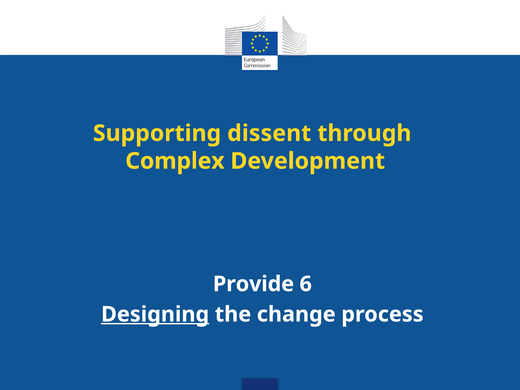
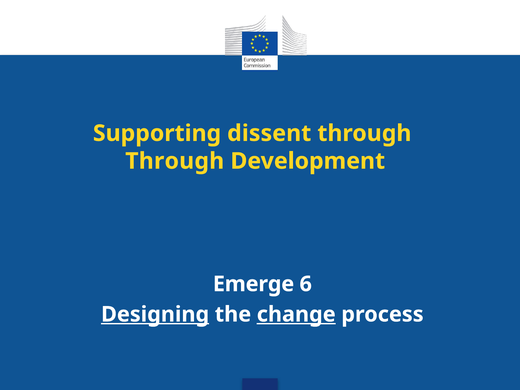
Complex at (175, 161): Complex -> Through
Provide: Provide -> Emerge
change underline: none -> present
